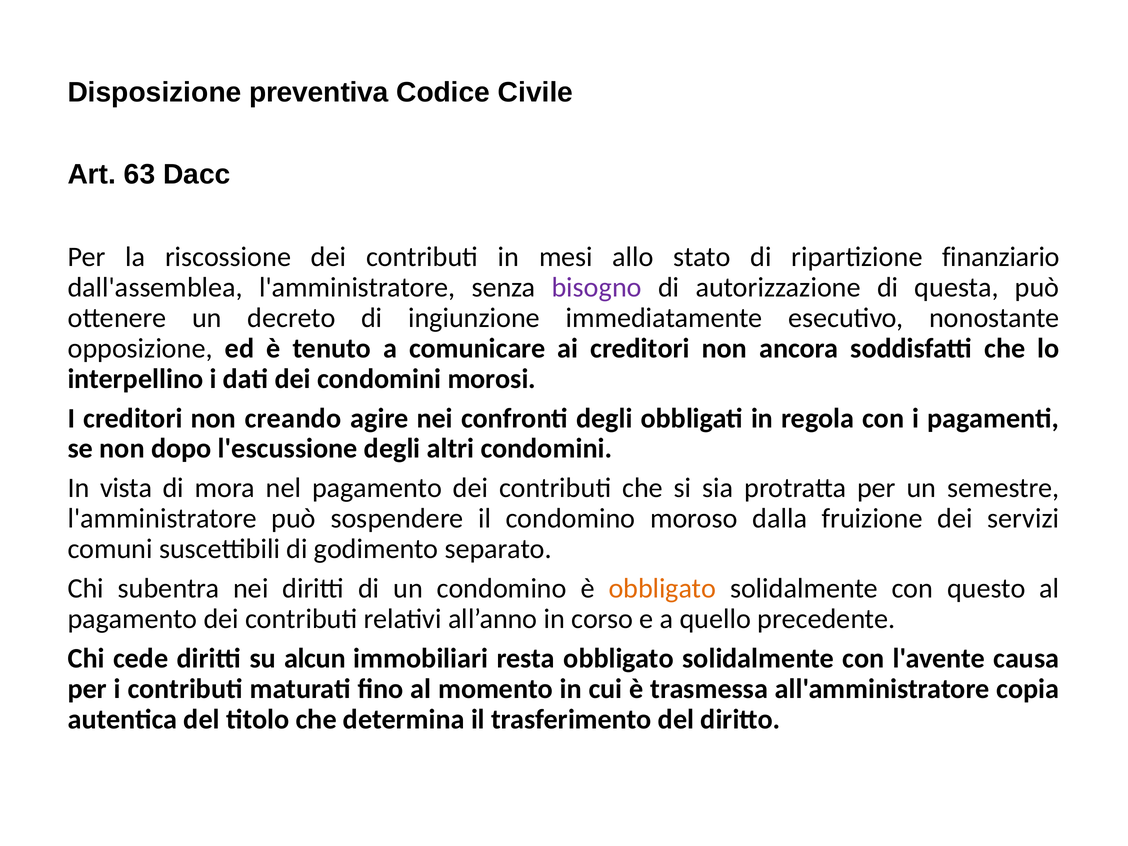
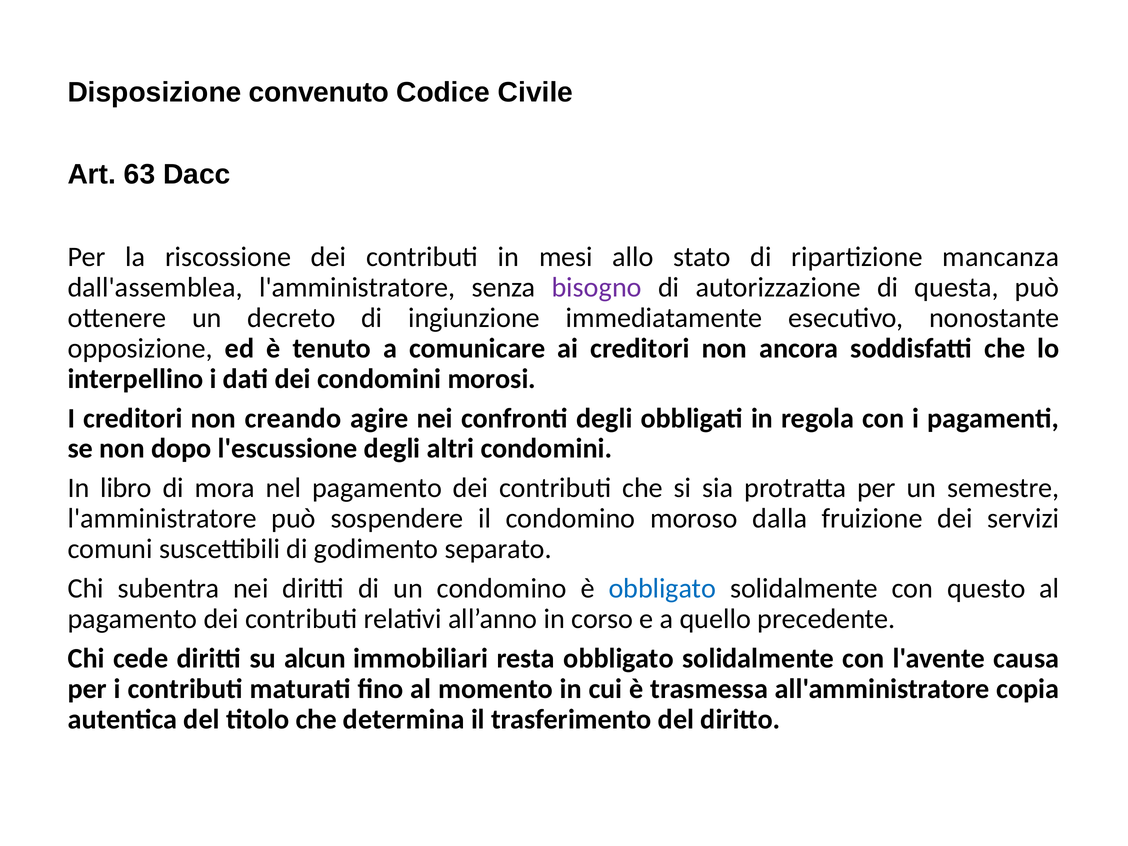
preventiva: preventiva -> convenuto
finanziario: finanziario -> mancanza
vista: vista -> libro
obbligato at (662, 589) colour: orange -> blue
